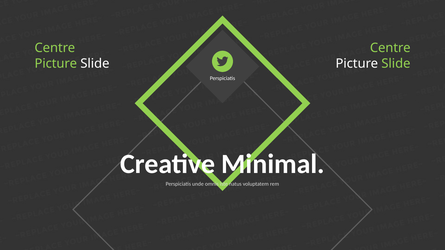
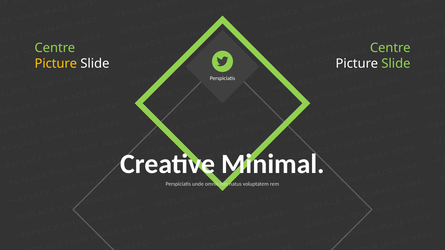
Picture at (56, 64) colour: light green -> yellow
